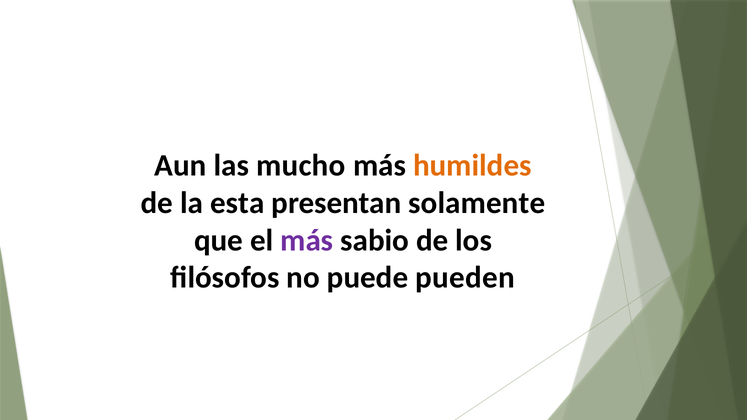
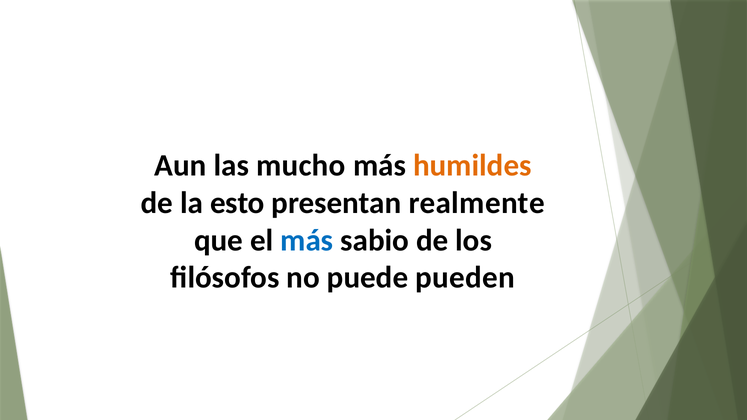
esta: esta -> esto
solamente: solamente -> realmente
más at (307, 240) colour: purple -> blue
